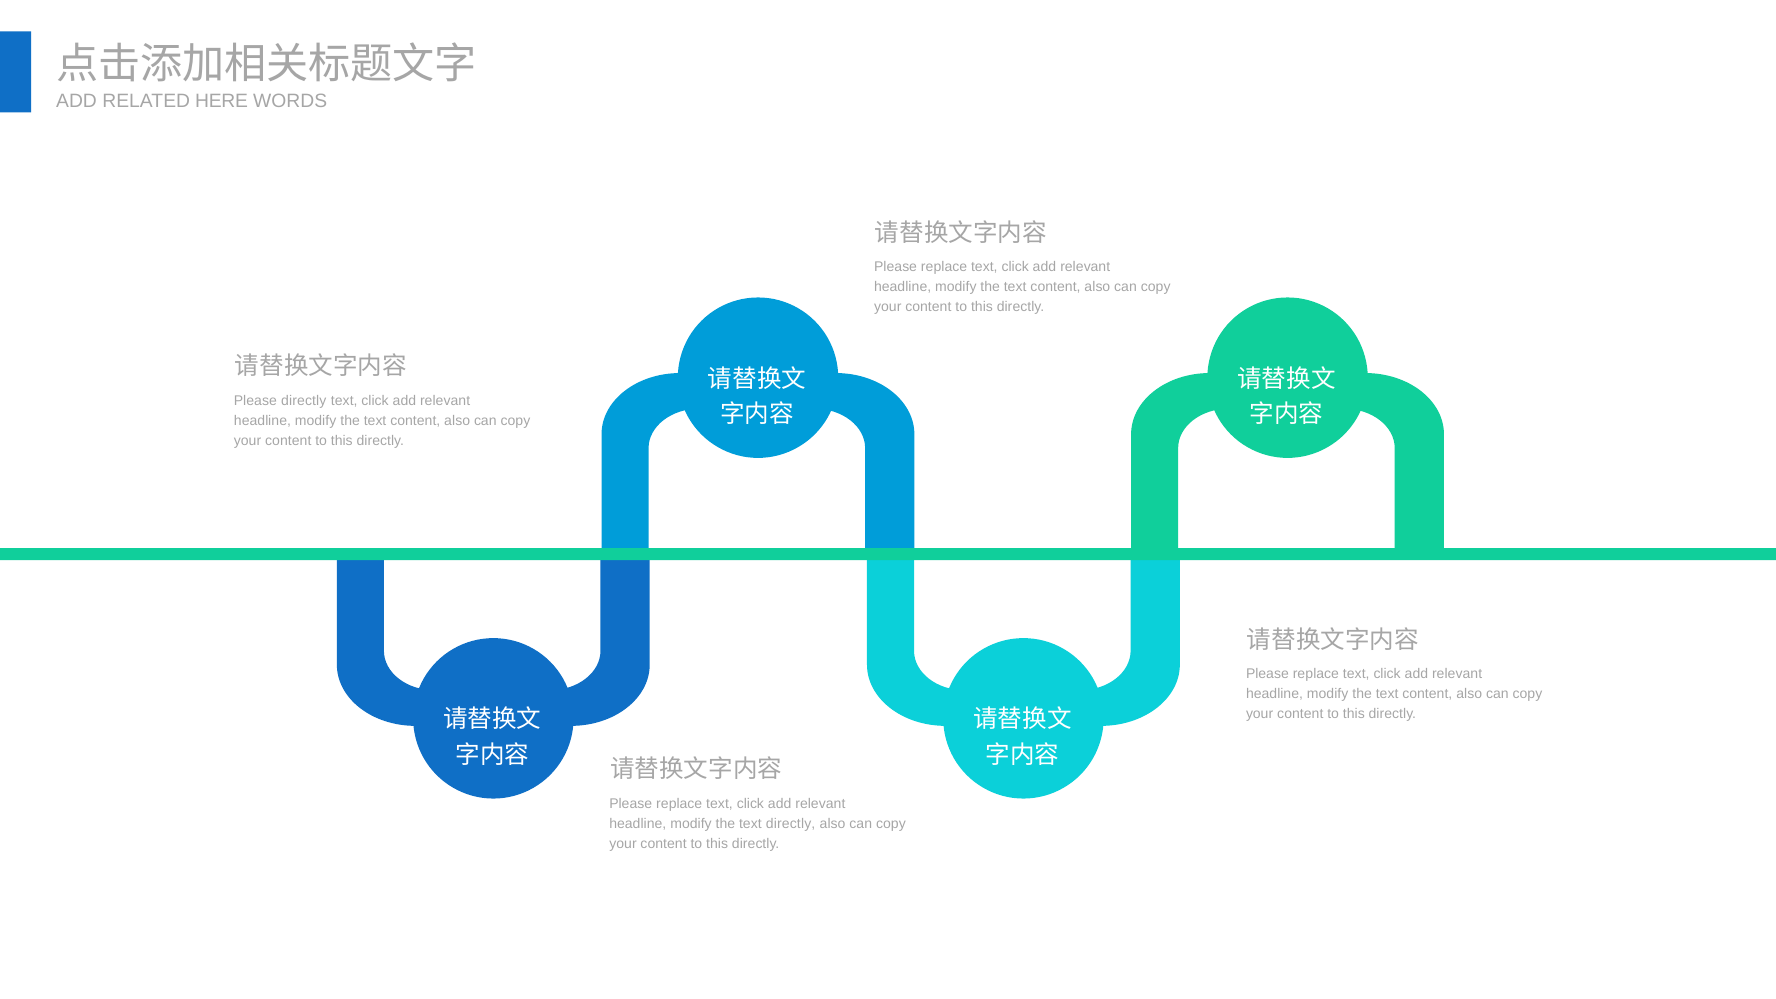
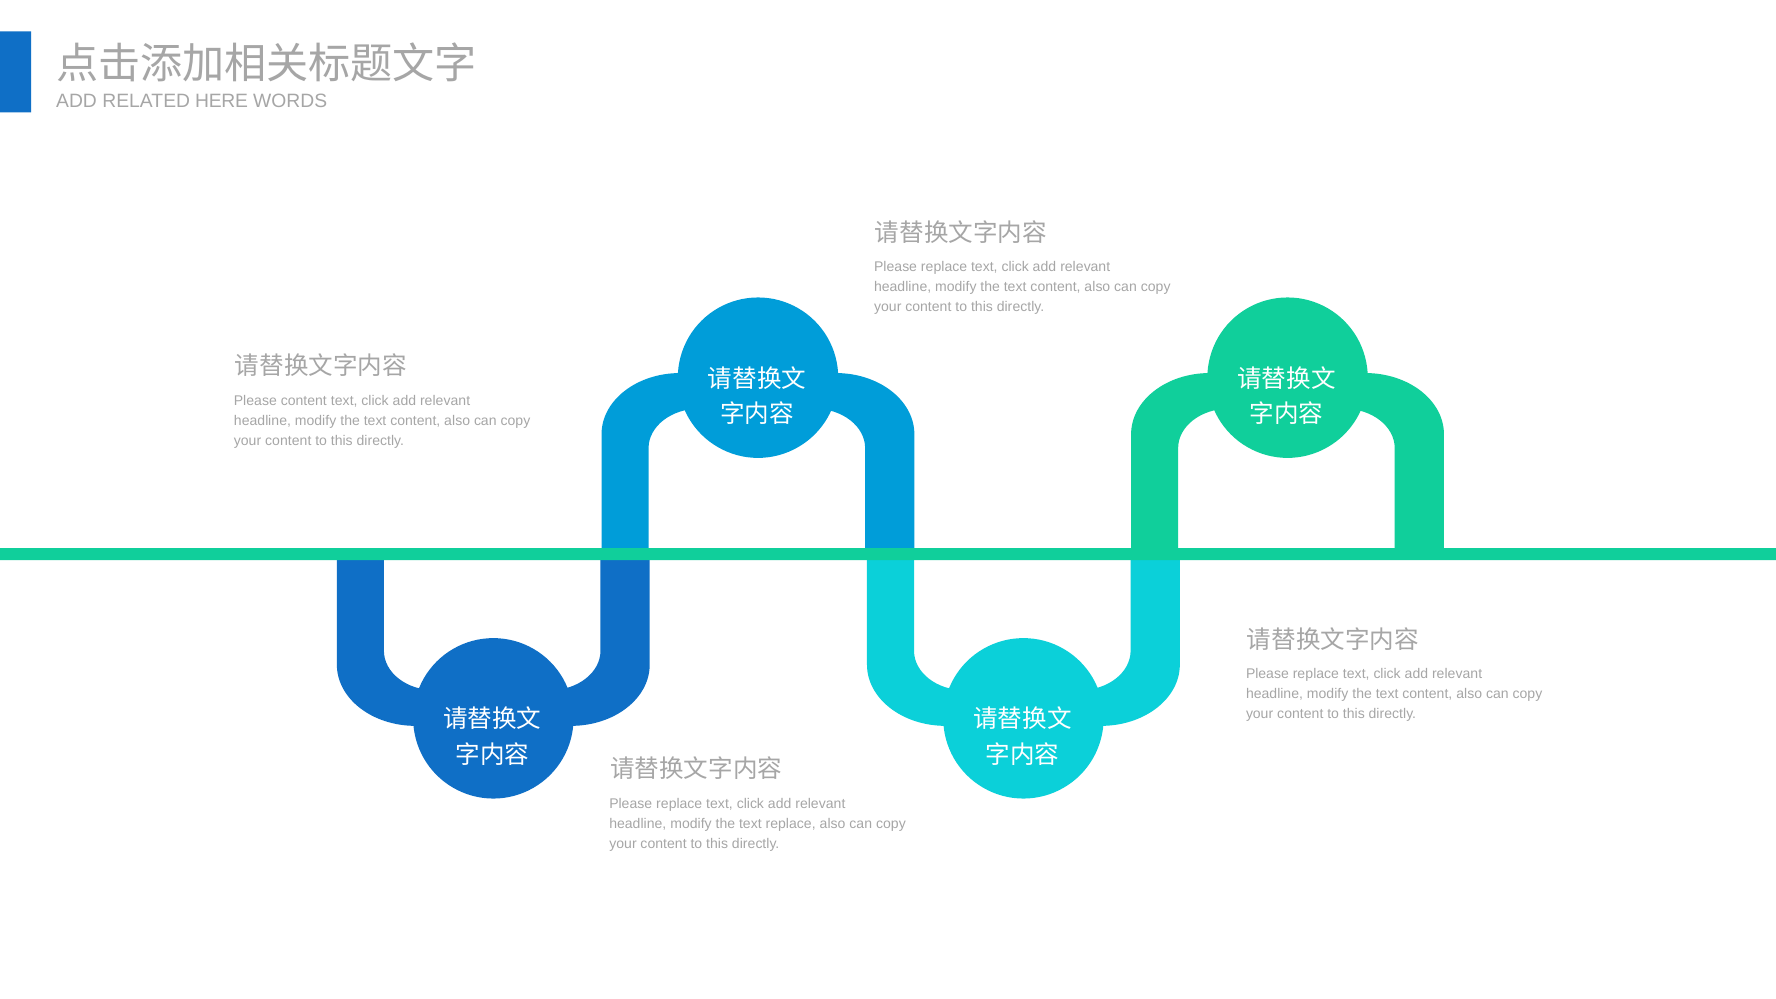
Please directly: directly -> content
text directly: directly -> replace
